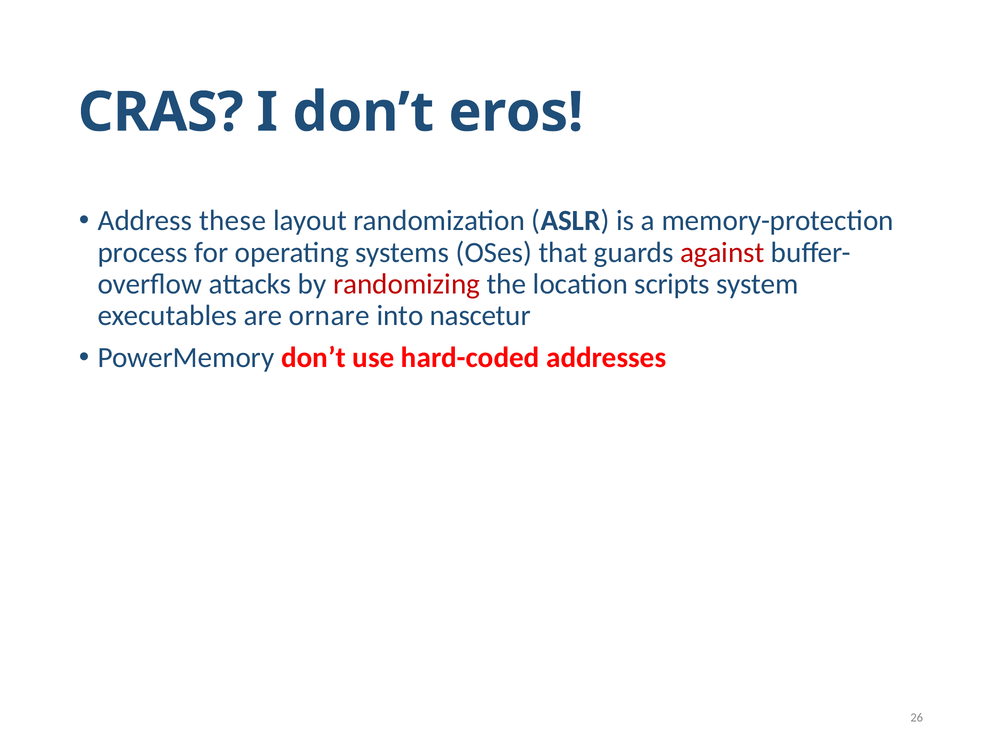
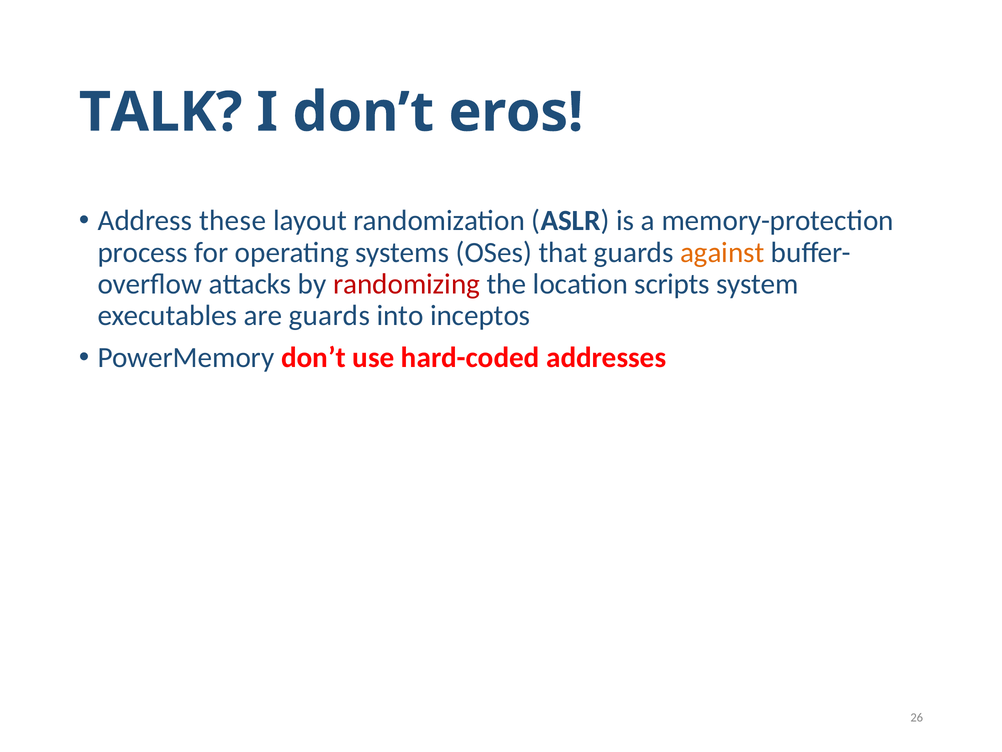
CRAS: CRAS -> TALK
against colour: red -> orange
are ornare: ornare -> guards
nascetur: nascetur -> inceptos
